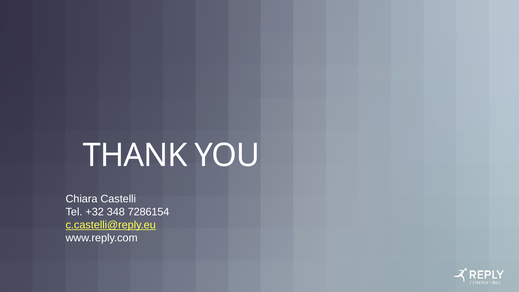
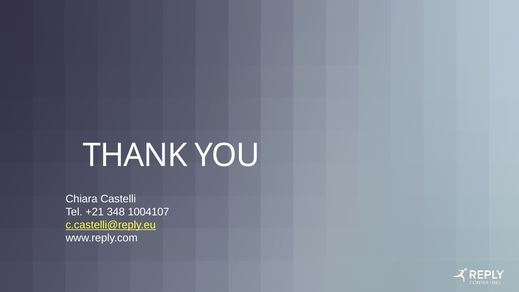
+32: +32 -> +21
7286154: 7286154 -> 1004107
